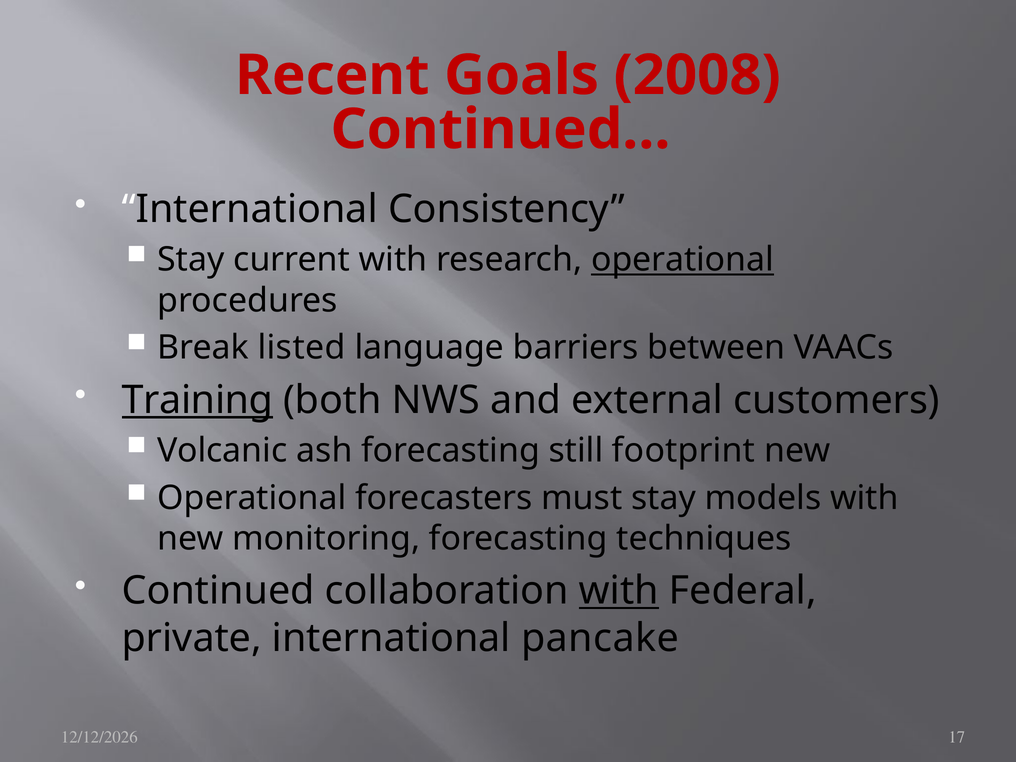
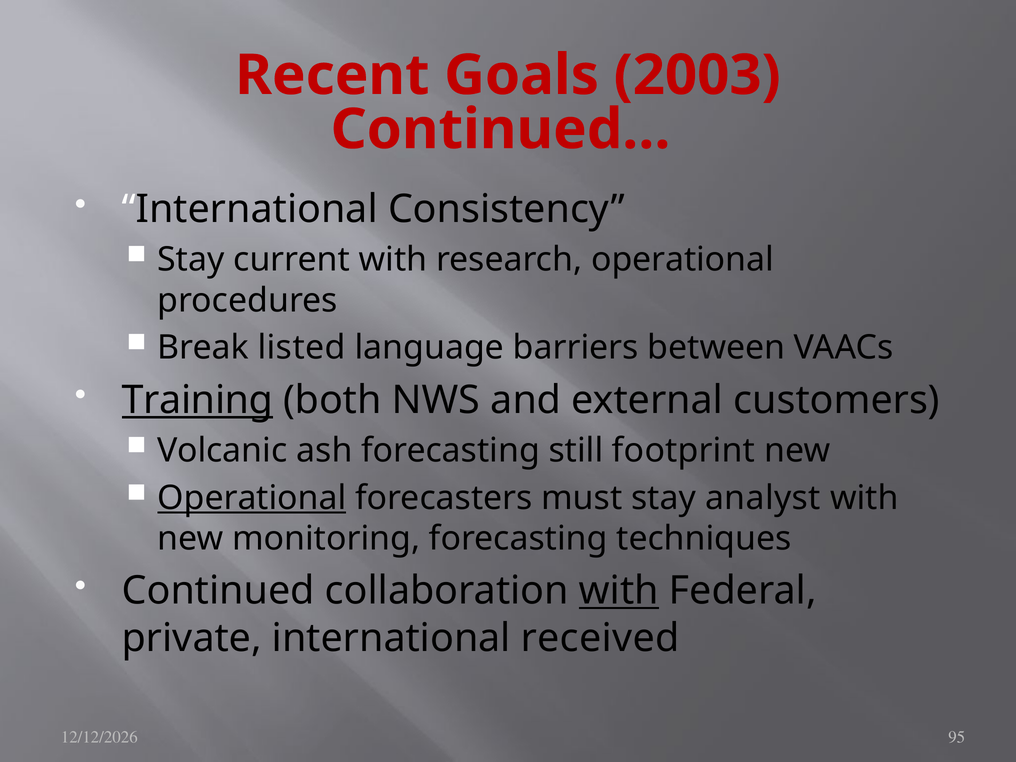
2008: 2008 -> 2003
operational at (683, 260) underline: present -> none
Operational at (252, 498) underline: none -> present
models: models -> analyst
pancake: pancake -> received
17: 17 -> 95
